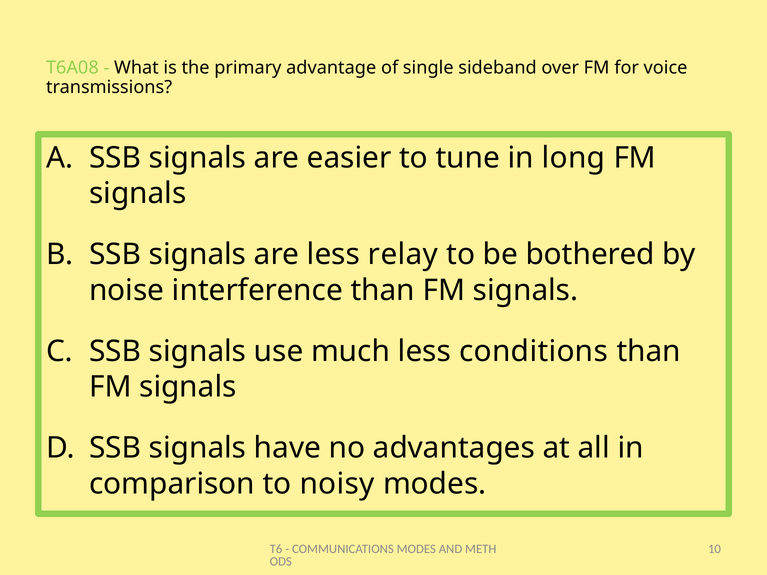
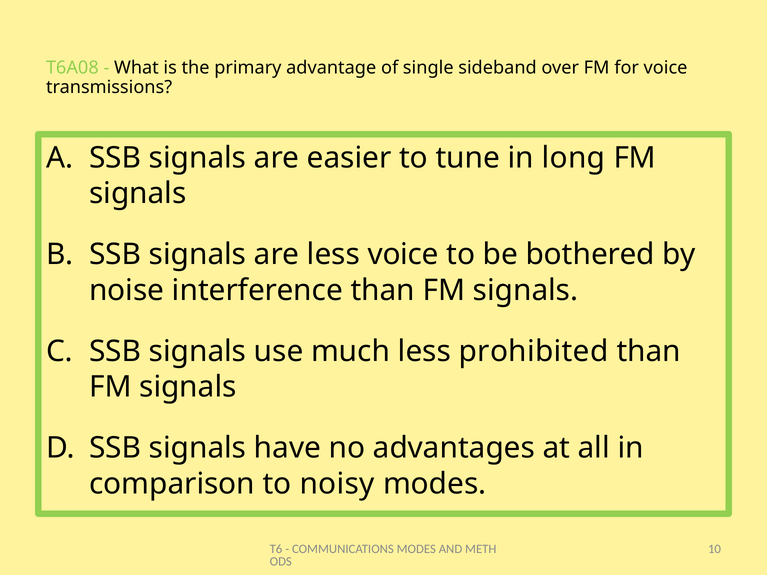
less relay: relay -> voice
conditions: conditions -> prohibited
